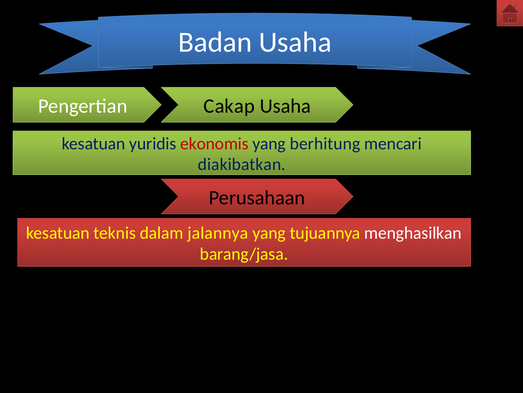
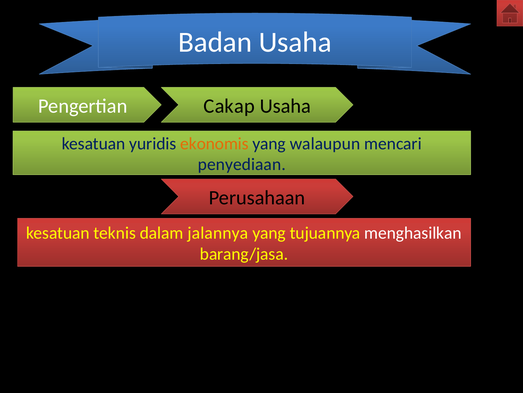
ekonomis colour: red -> orange
berhitung: berhitung -> walaupun
diakibatkan: diakibatkan -> penyediaan
